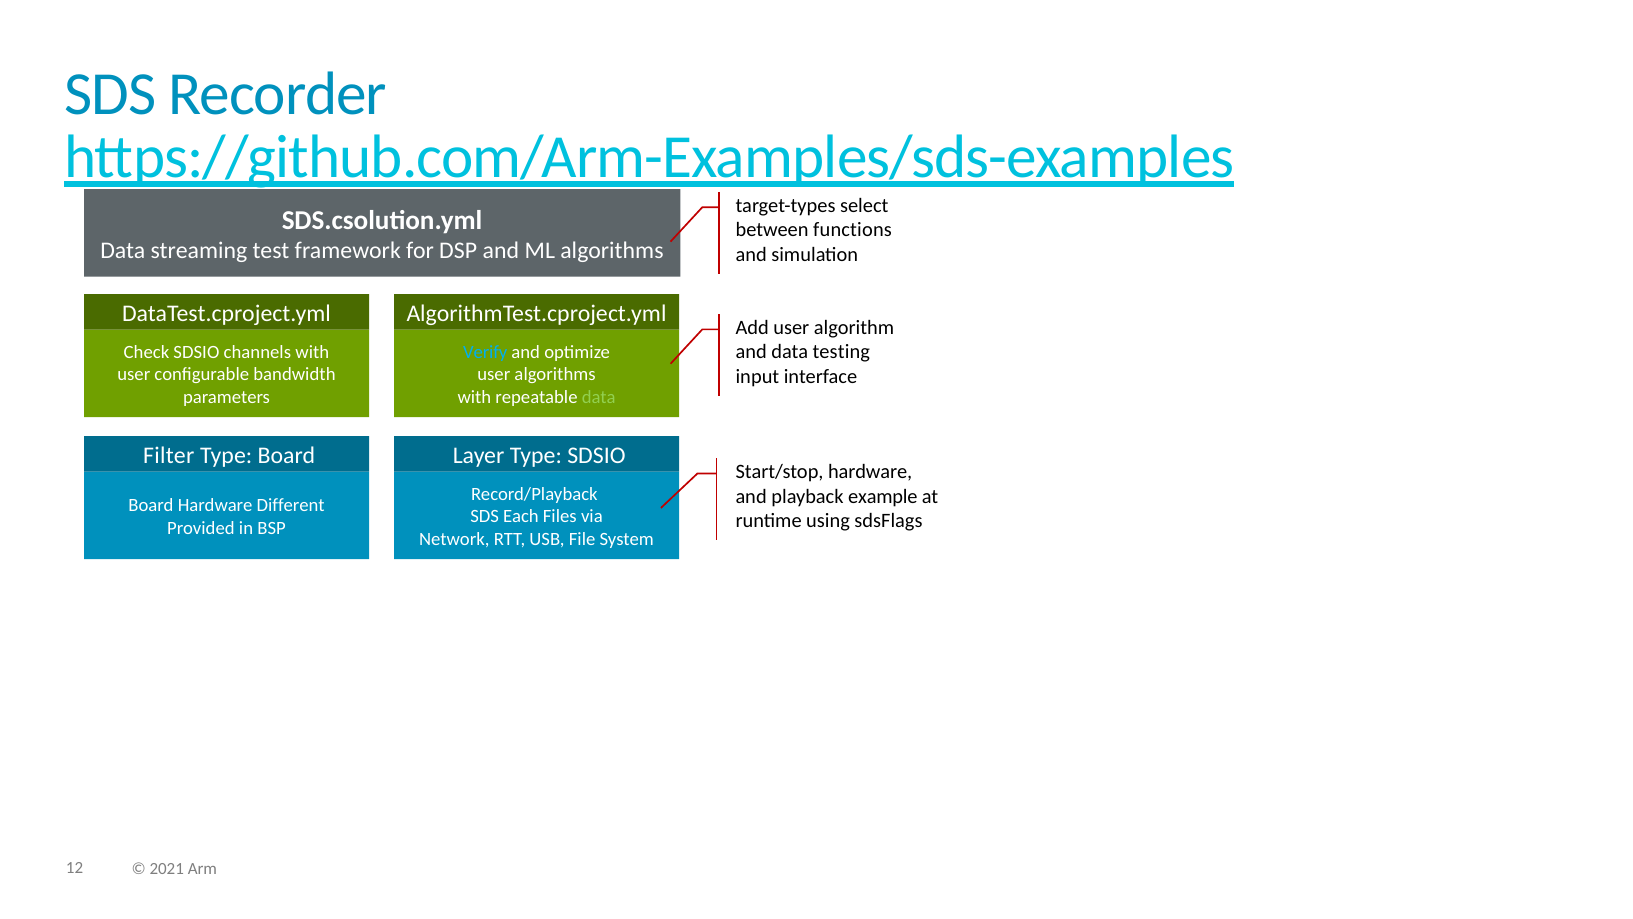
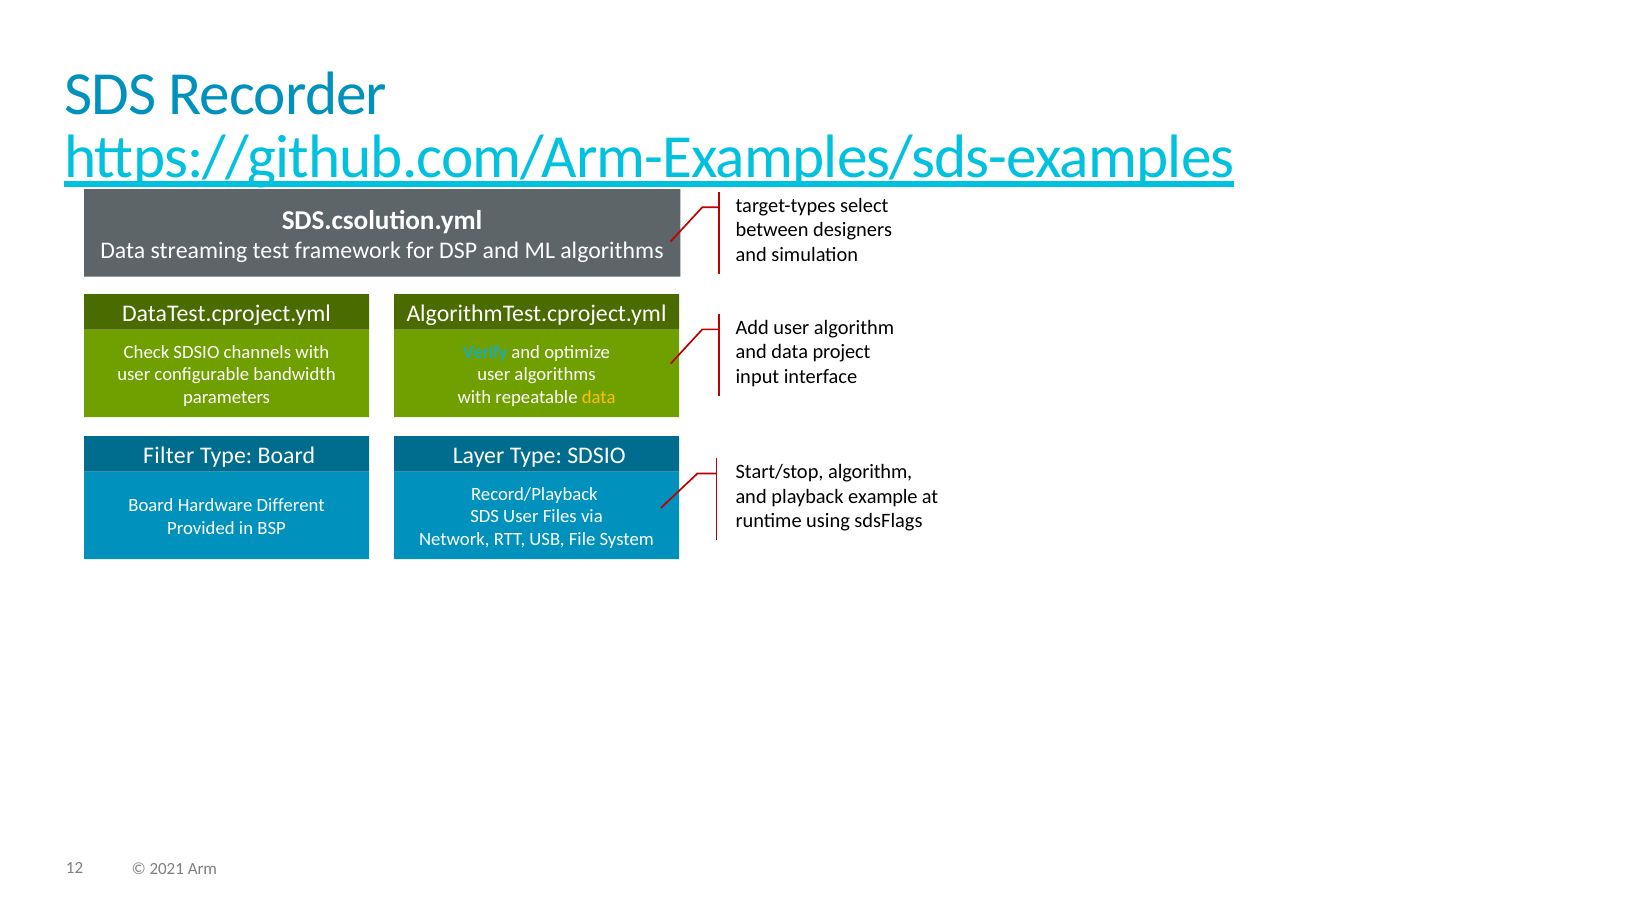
functions: functions -> designers
testing: testing -> project
data at (599, 397) colour: light green -> yellow
Start/stop hardware: hardware -> algorithm
SDS Each: Each -> User
